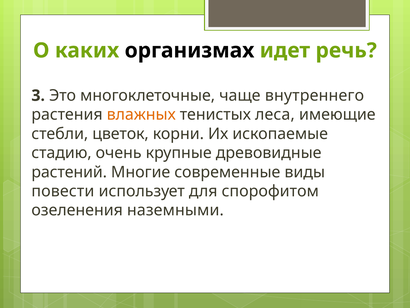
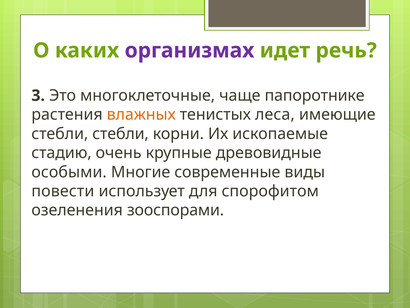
организмах colour: black -> purple
внутреннего: внутреннего -> папоротнике
стебли цветок: цветок -> стебли
растений: растений -> особыми
наземными: наземными -> зооспорами
